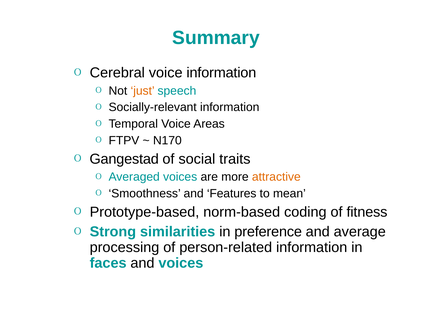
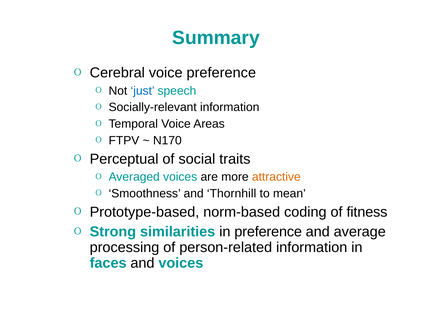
voice information: information -> preference
just colour: orange -> blue
Gangestad: Gangestad -> Perceptual
Features: Features -> Thornhill
